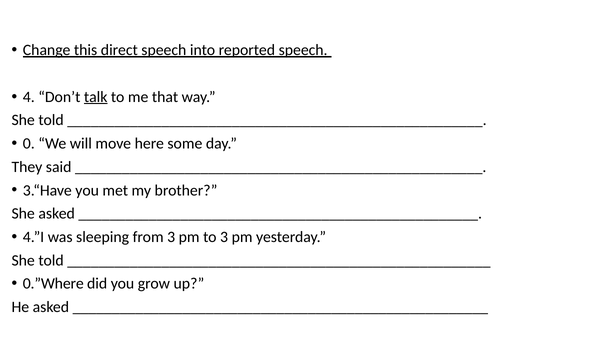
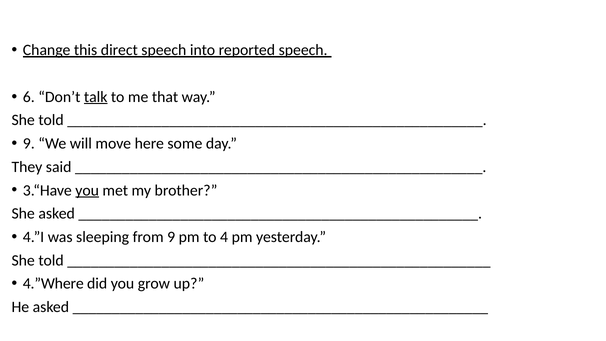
4: 4 -> 6
0 at (29, 144): 0 -> 9
you at (87, 190) underline: none -> present
from 3: 3 -> 9
to 3: 3 -> 4
0.”Where: 0.”Where -> 4.”Where
